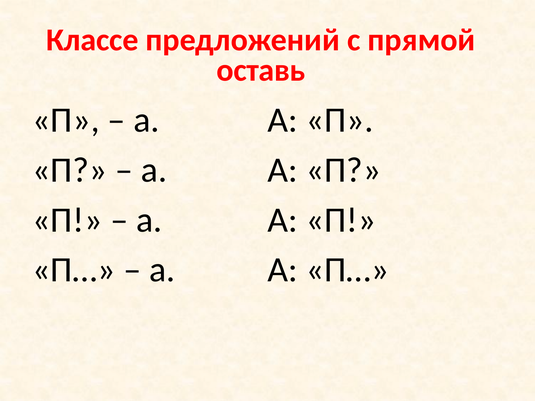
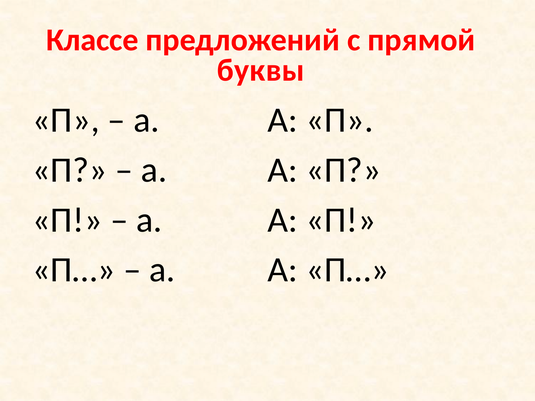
оставь: оставь -> буквы
